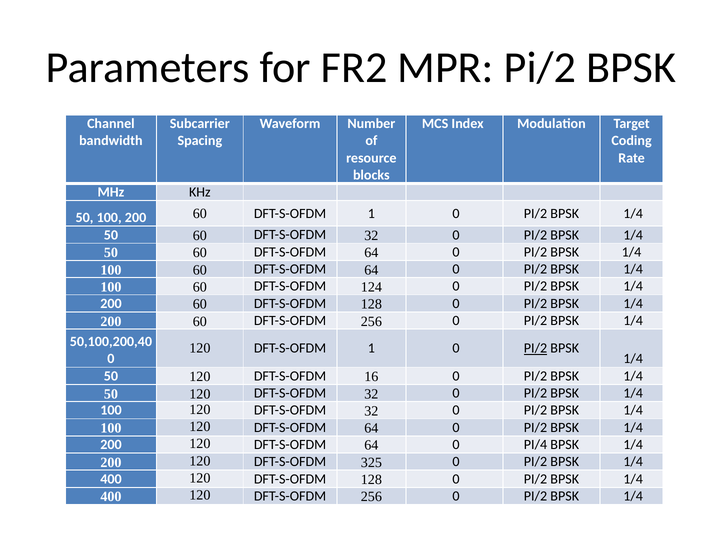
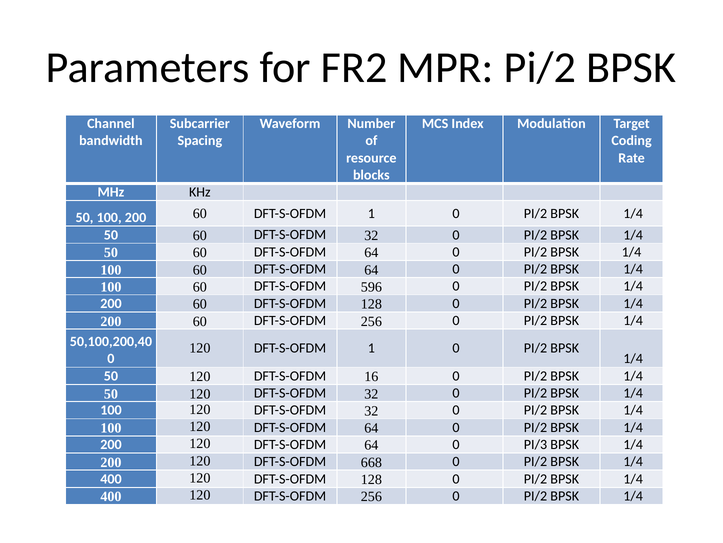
124: 124 -> 596
PI/2 at (536, 348) underline: present -> none
PI/4: PI/4 -> PI/3
325: 325 -> 668
